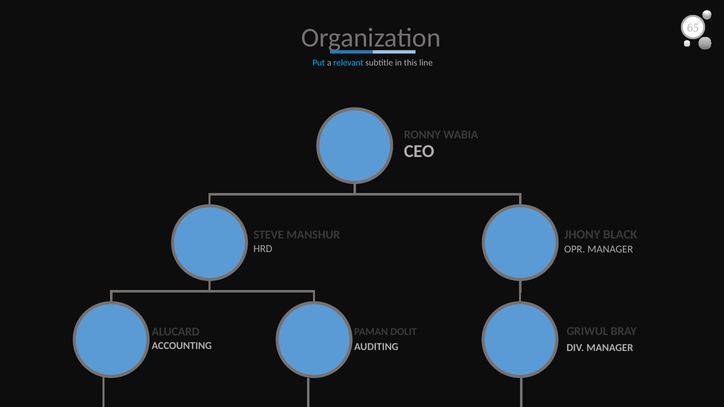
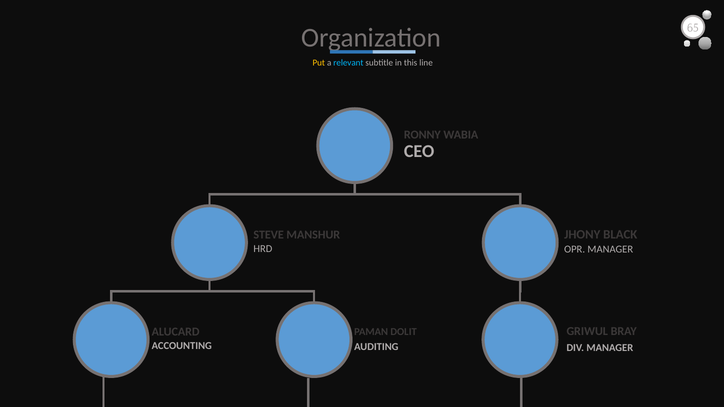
Put colour: light blue -> yellow
